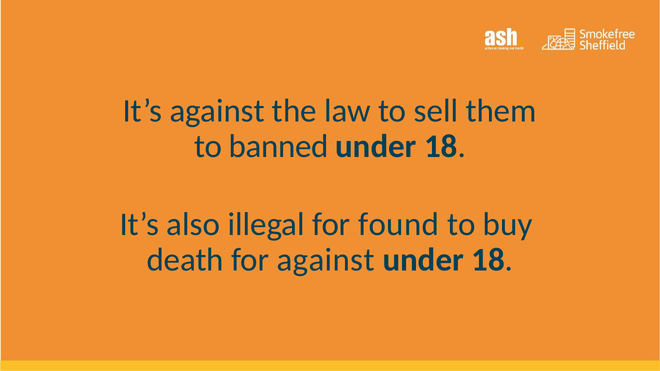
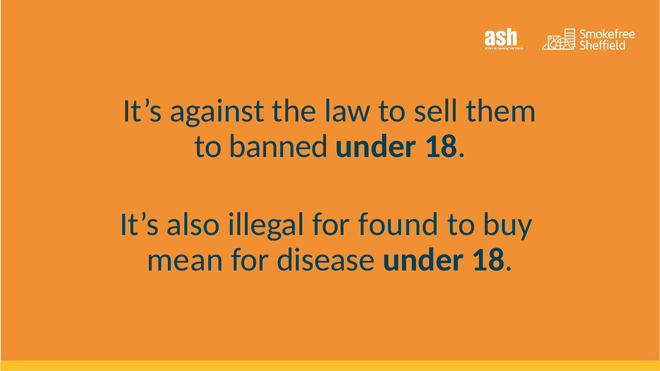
death: death -> mean
for against: against -> disease
